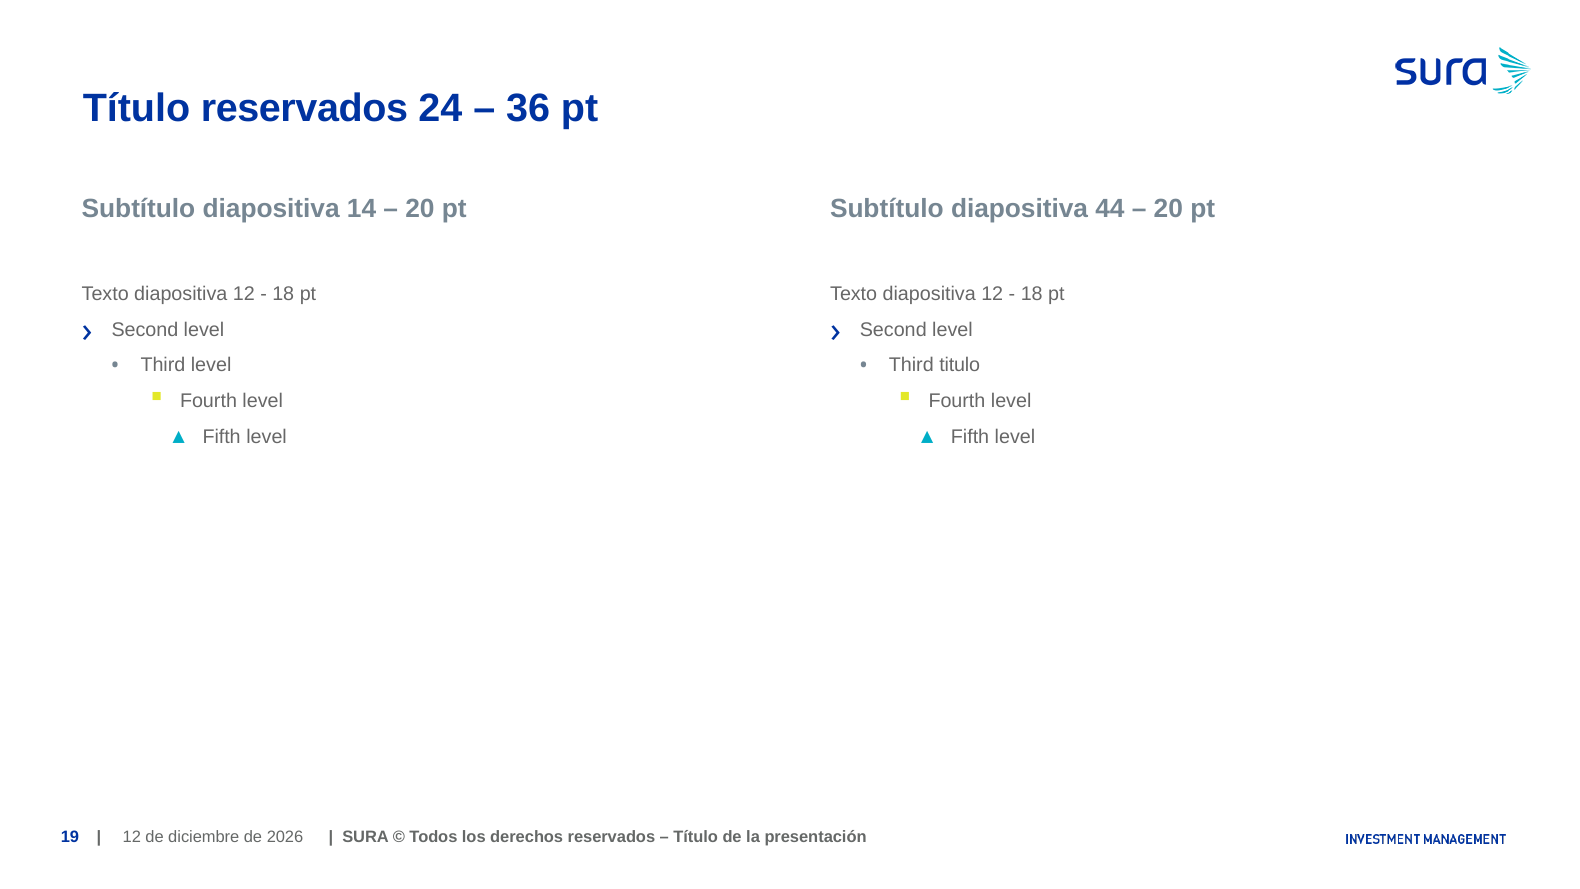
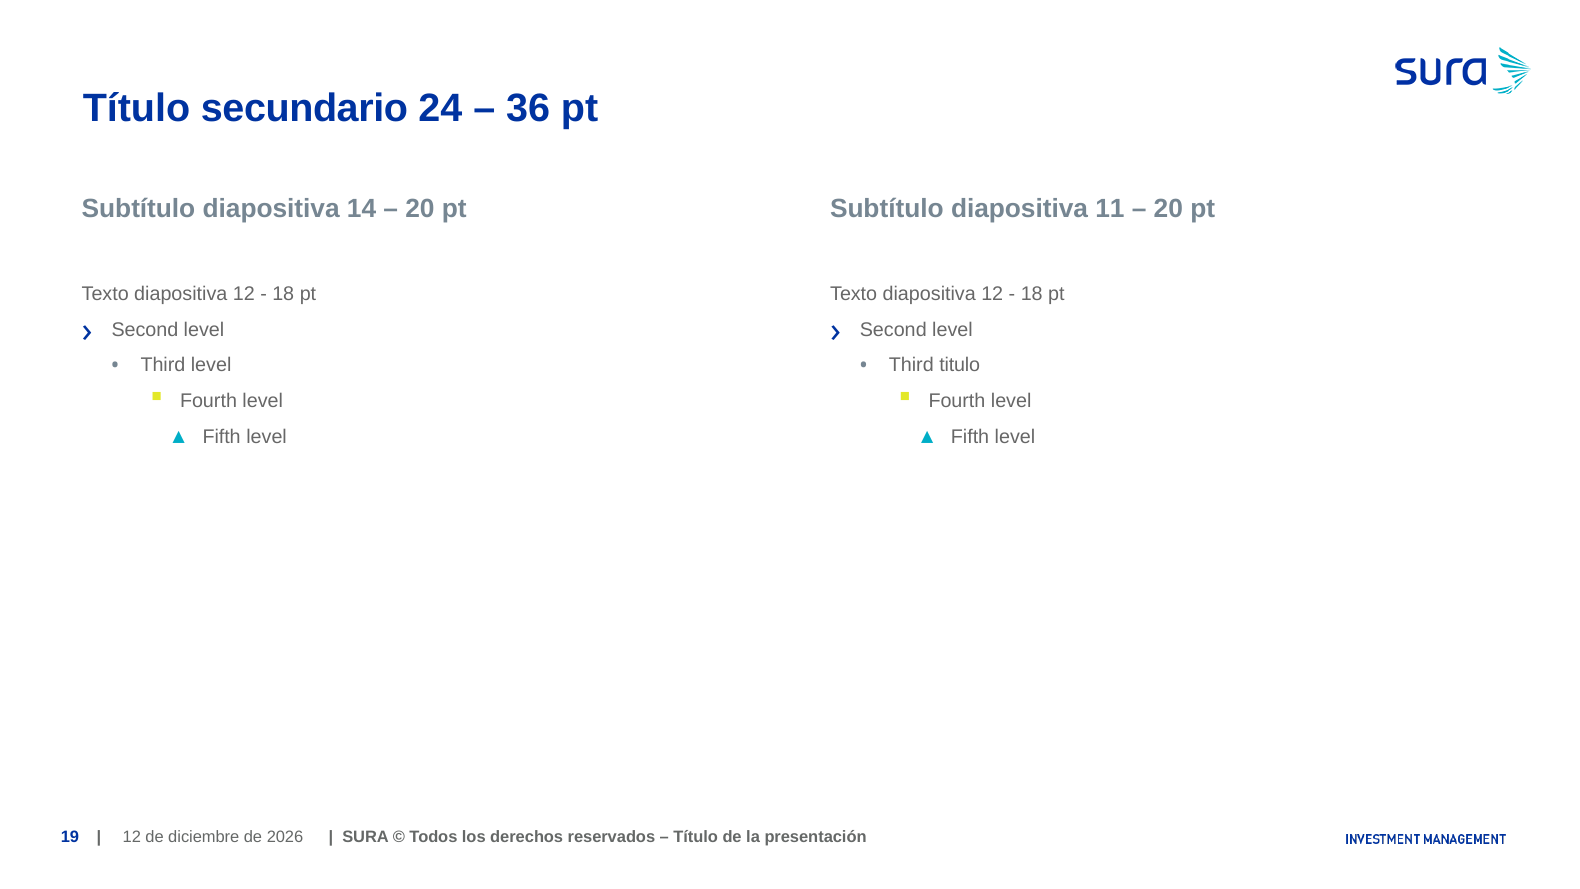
Título reservados: reservados -> secundario
44: 44 -> 11
